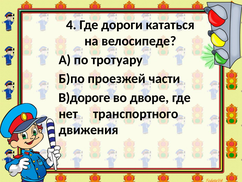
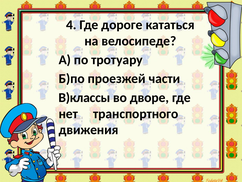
дороги: дороги -> дороге
В)дороге: В)дороге -> В)классы
